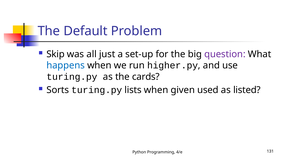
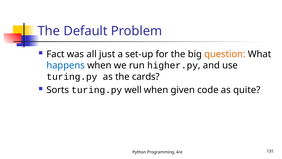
Skip: Skip -> Fact
question colour: purple -> orange
lists: lists -> well
used: used -> code
listed: listed -> quite
